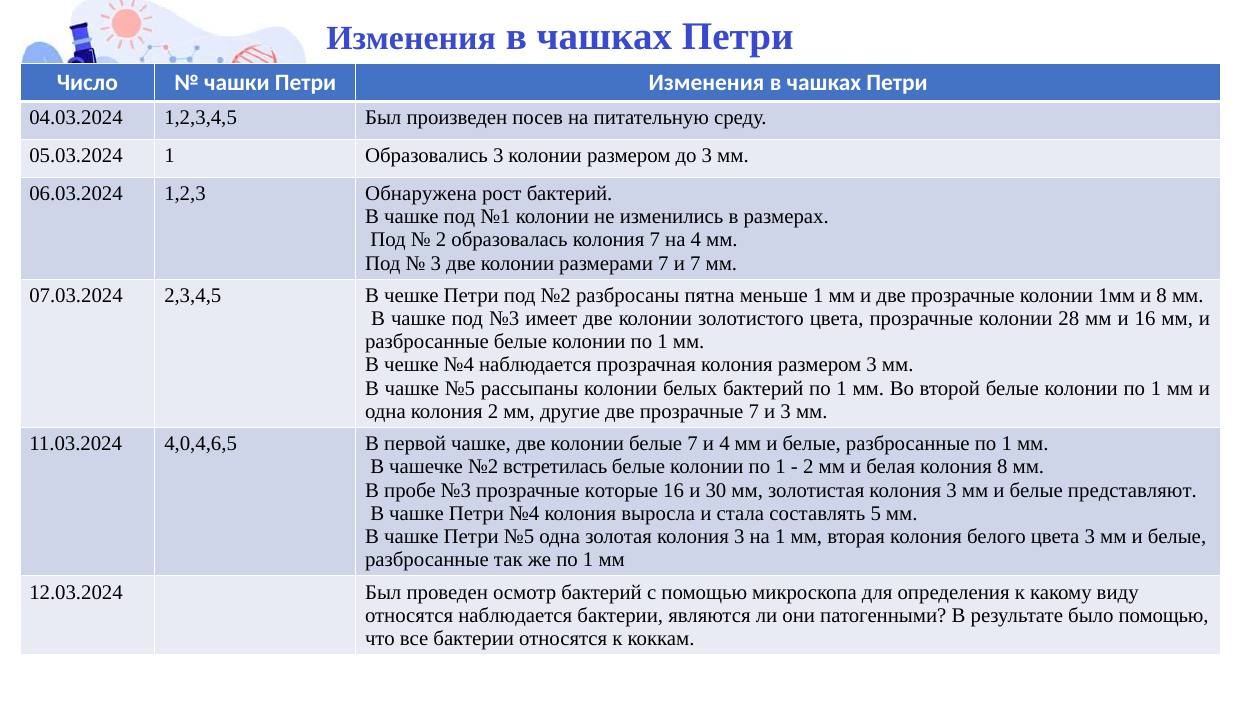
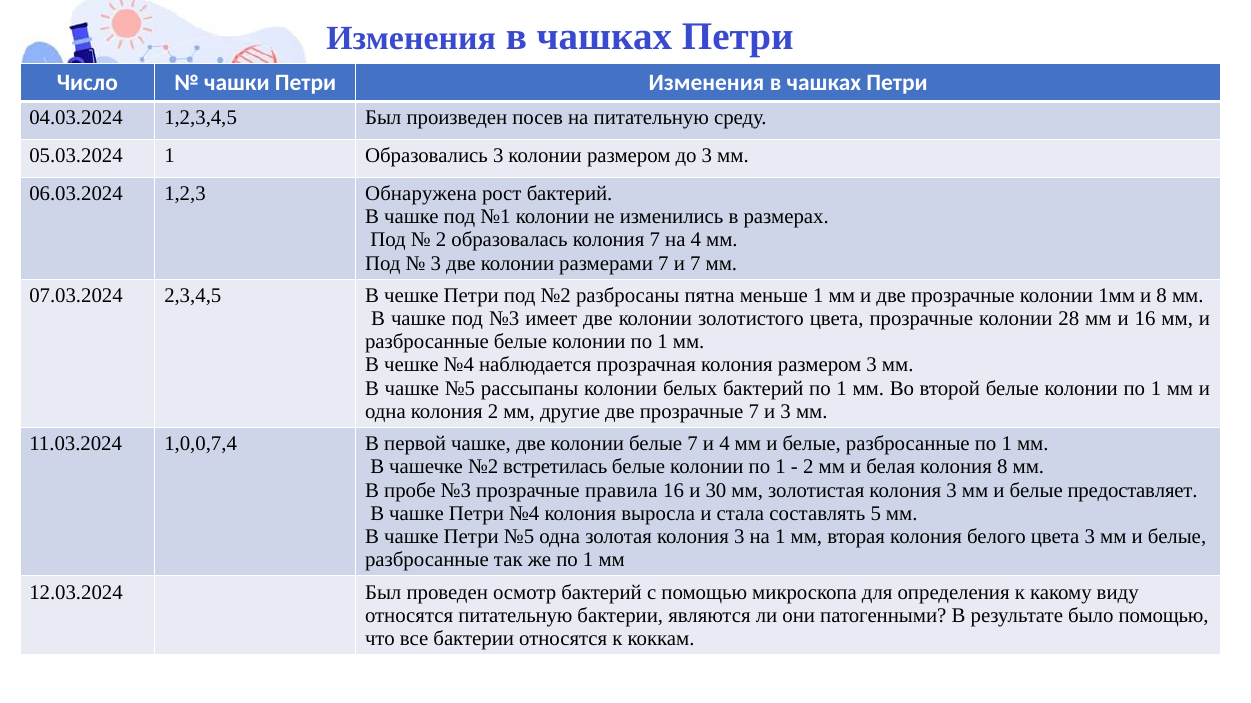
4,0,4,6,5: 4,0,4,6,5 -> 1,0,0,7,4
которые: которые -> правила
представляют: представляют -> предоставляет
относятся наблюдается: наблюдается -> питательную
